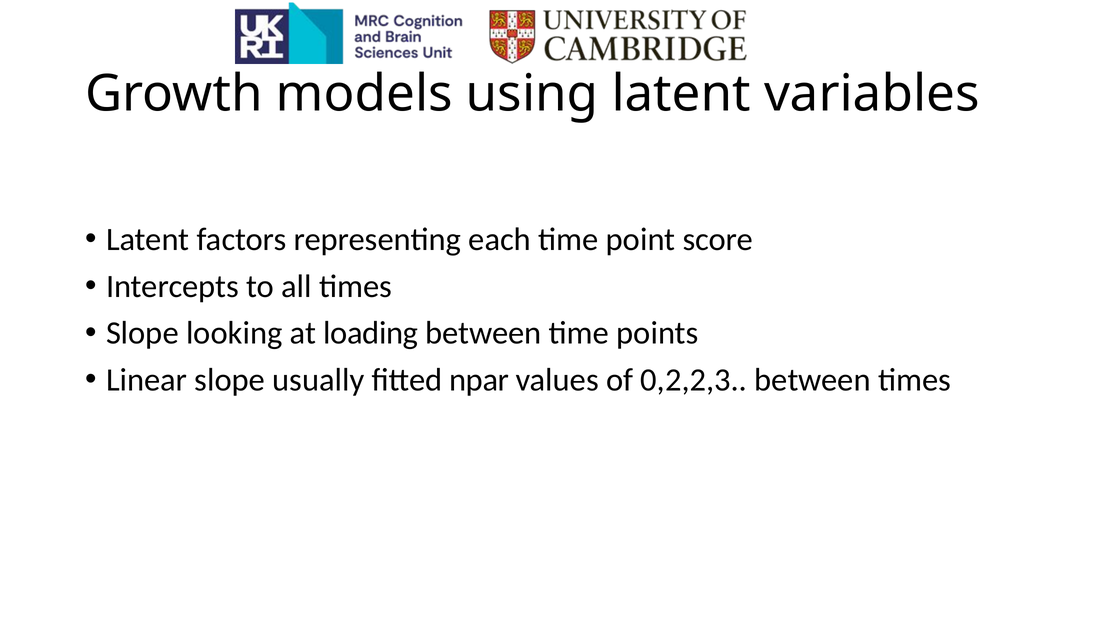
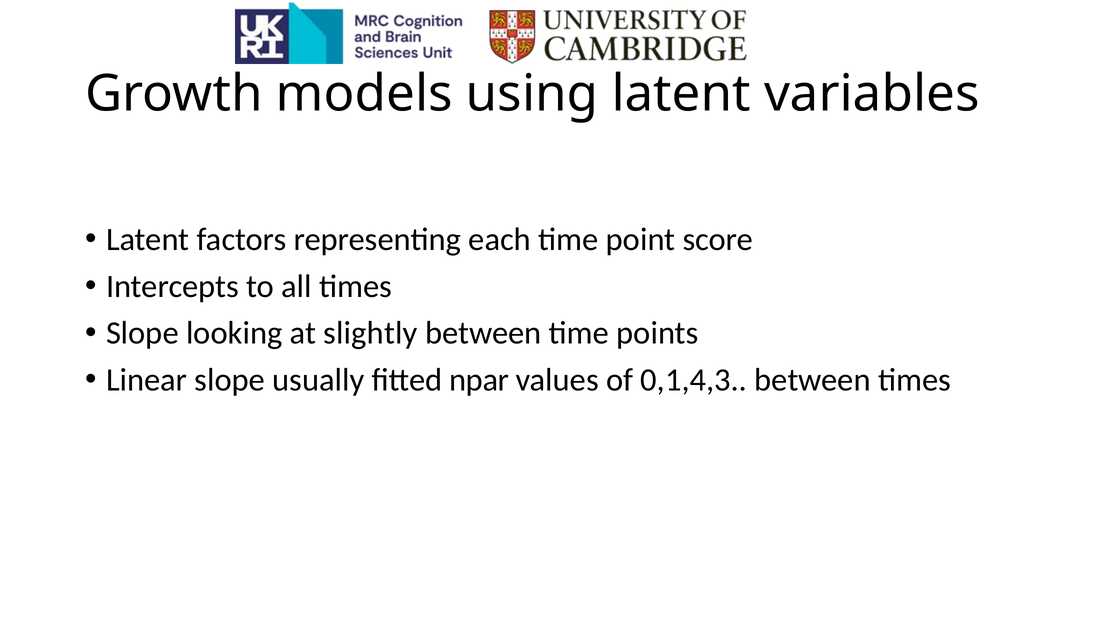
loading: loading -> slightly
0,2,2,3: 0,2,2,3 -> 0,1,4,3
